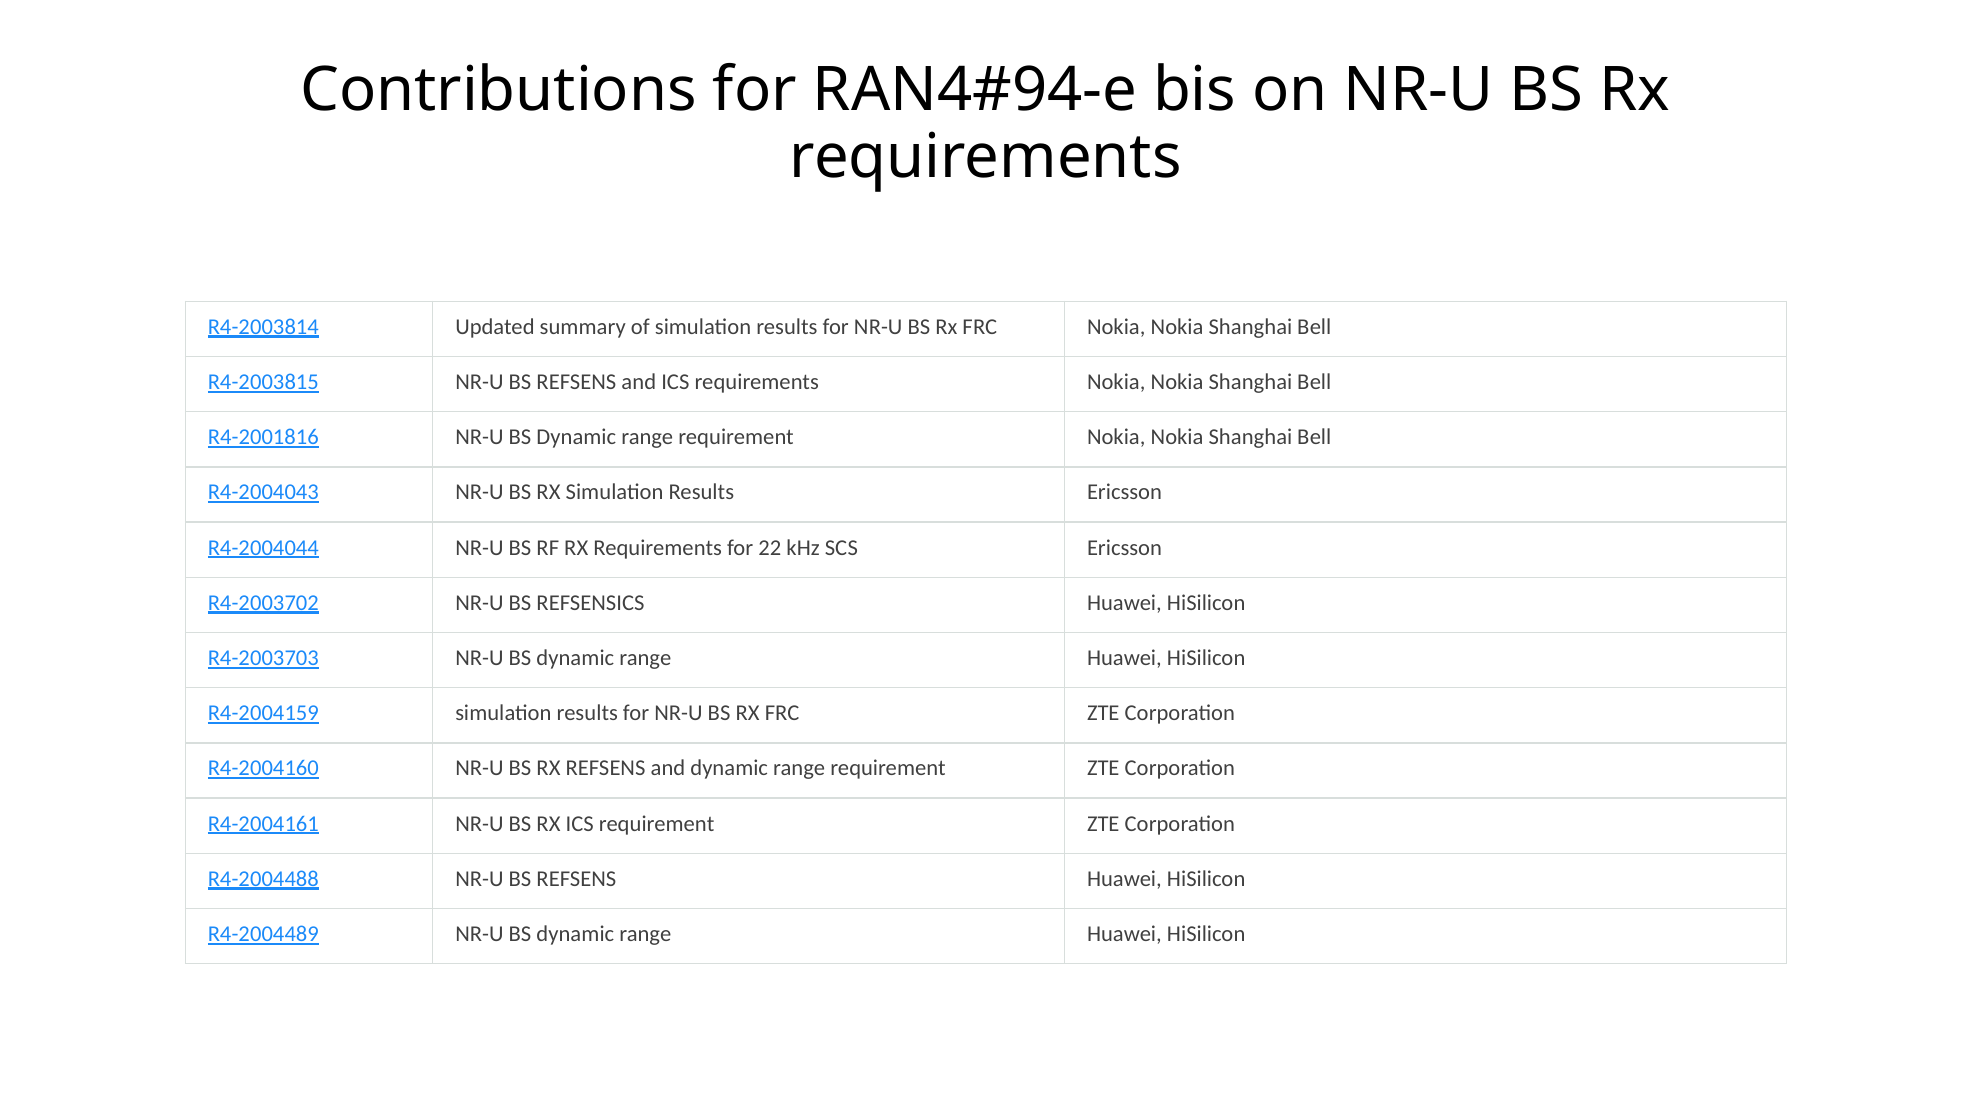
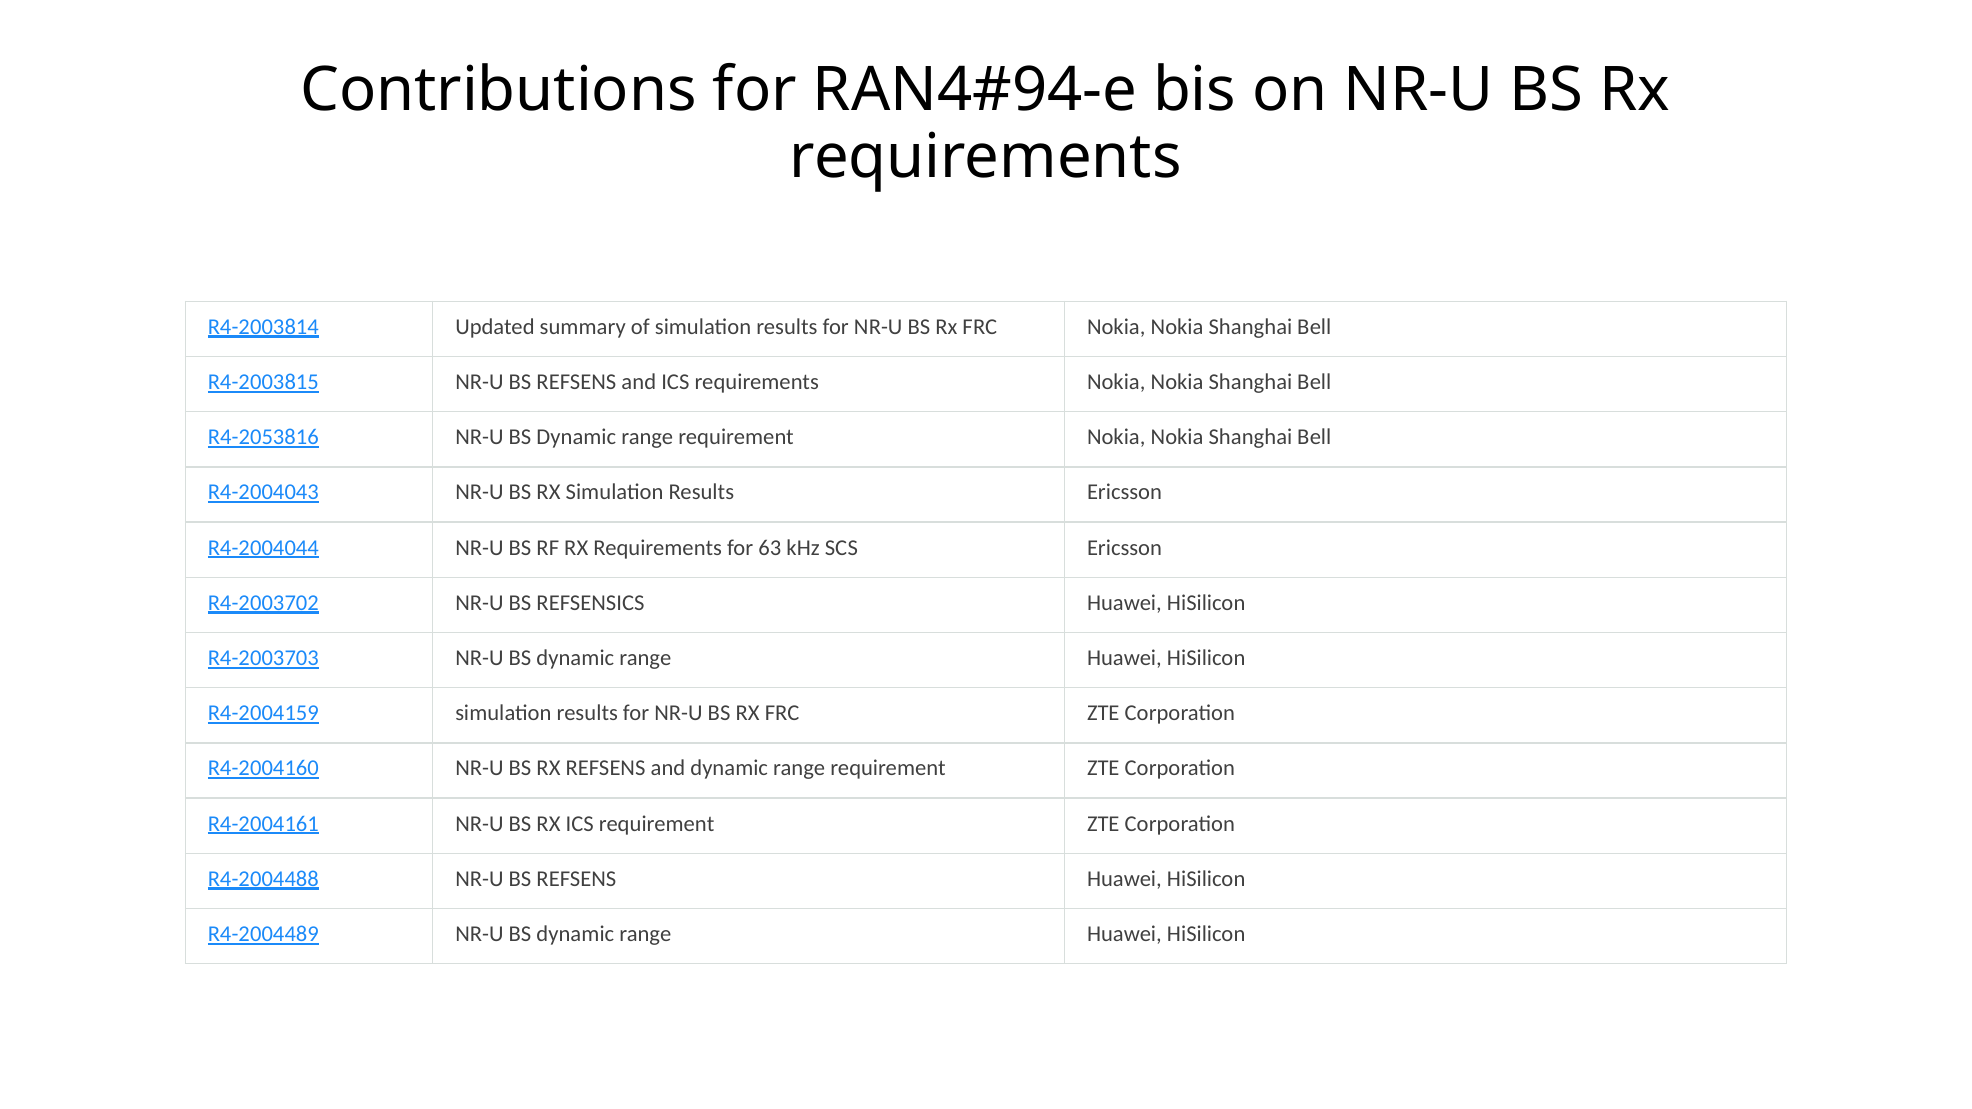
R4-2001816: R4-2001816 -> R4-2053816
22: 22 -> 63
